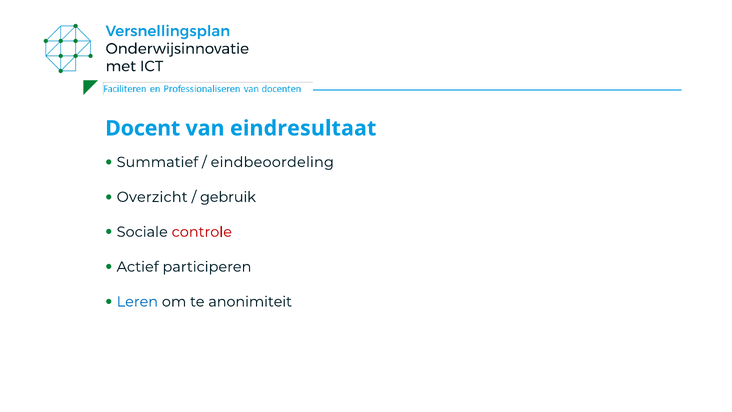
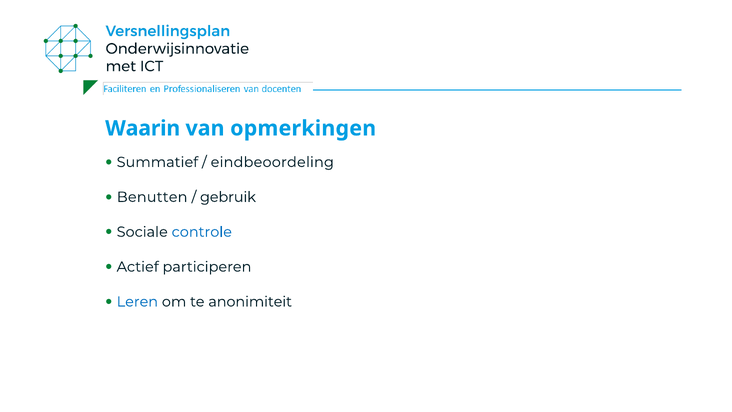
Docent: Docent -> Waarin
eindresultaat: eindresultaat -> opmerkingen
Overzicht: Overzicht -> Benutten
controle colour: red -> blue
